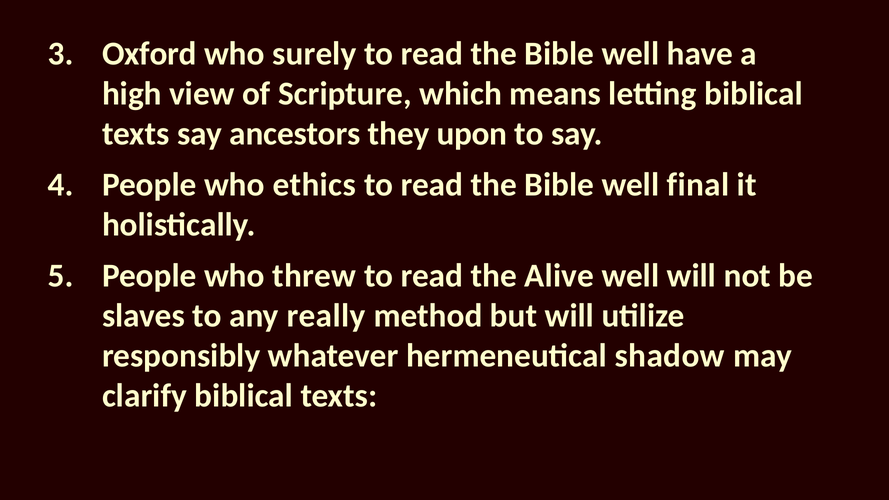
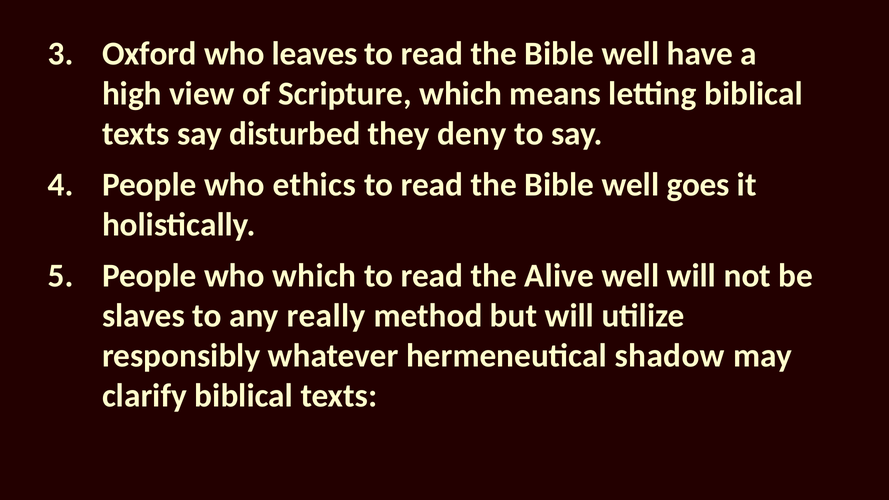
surely: surely -> leaves
ancestors: ancestors -> disturbed
upon: upon -> deny
final: final -> goes
who threw: threw -> which
